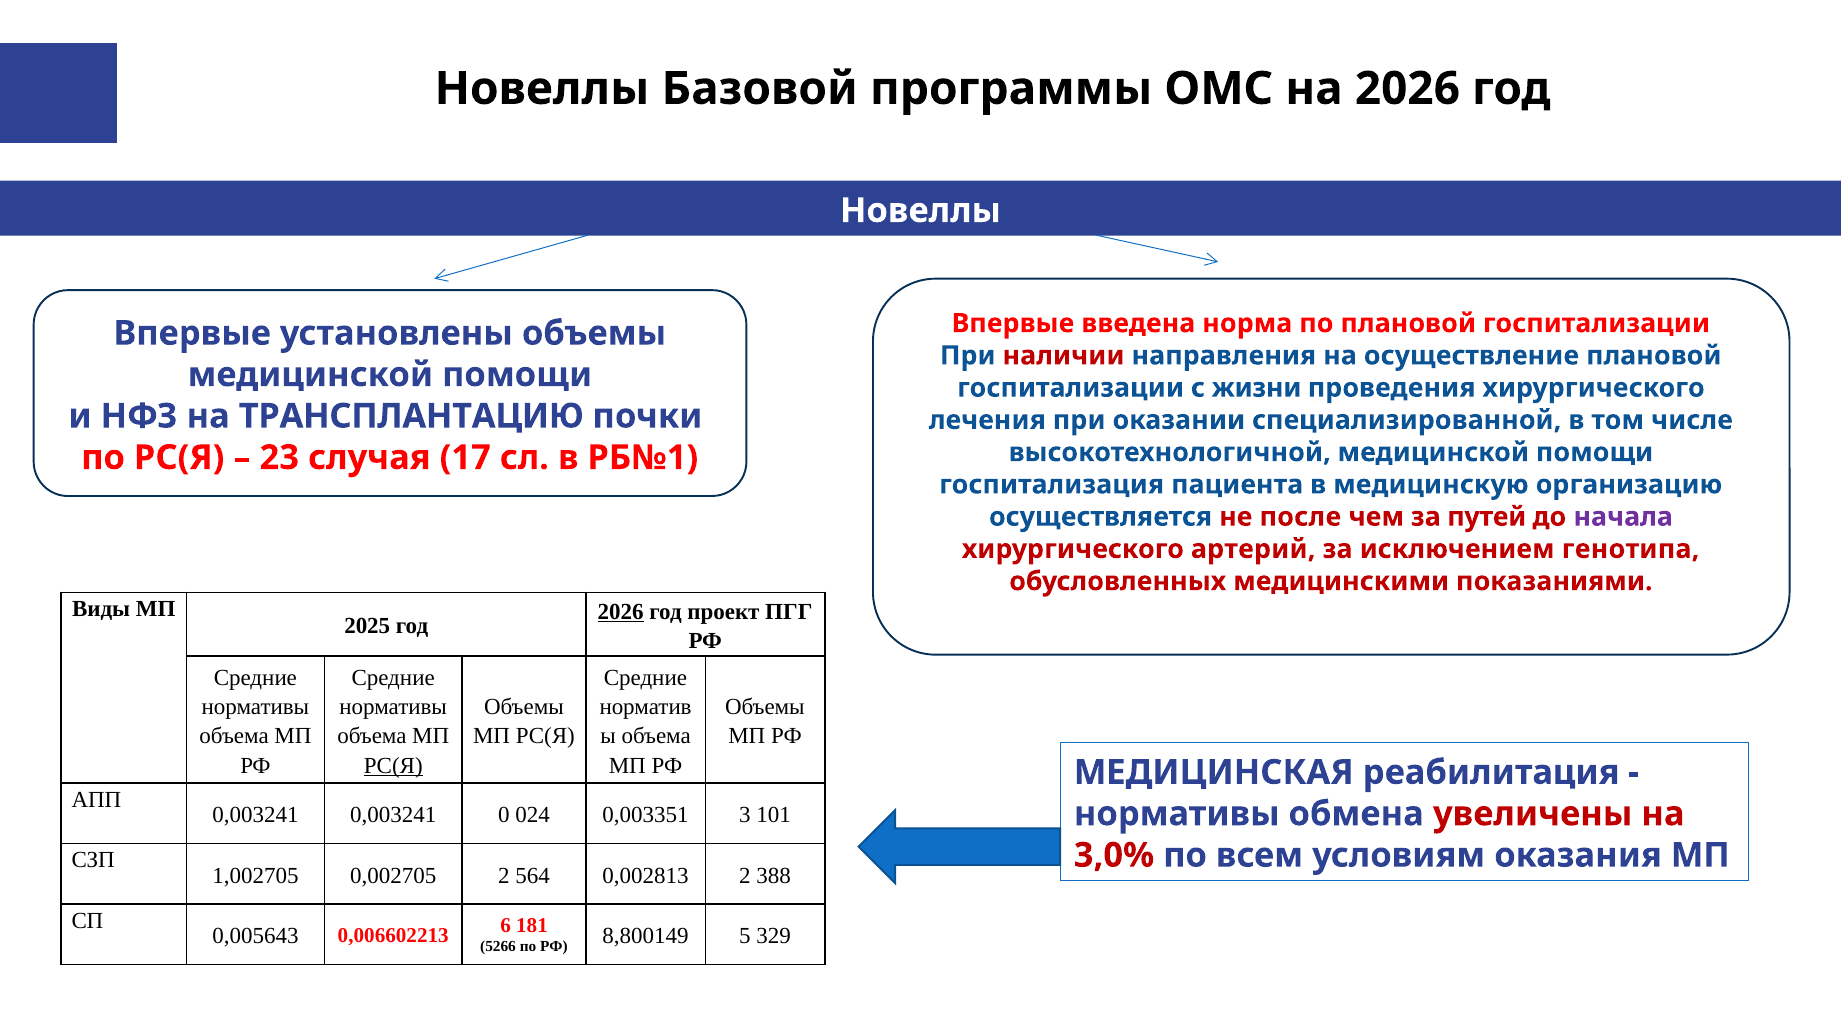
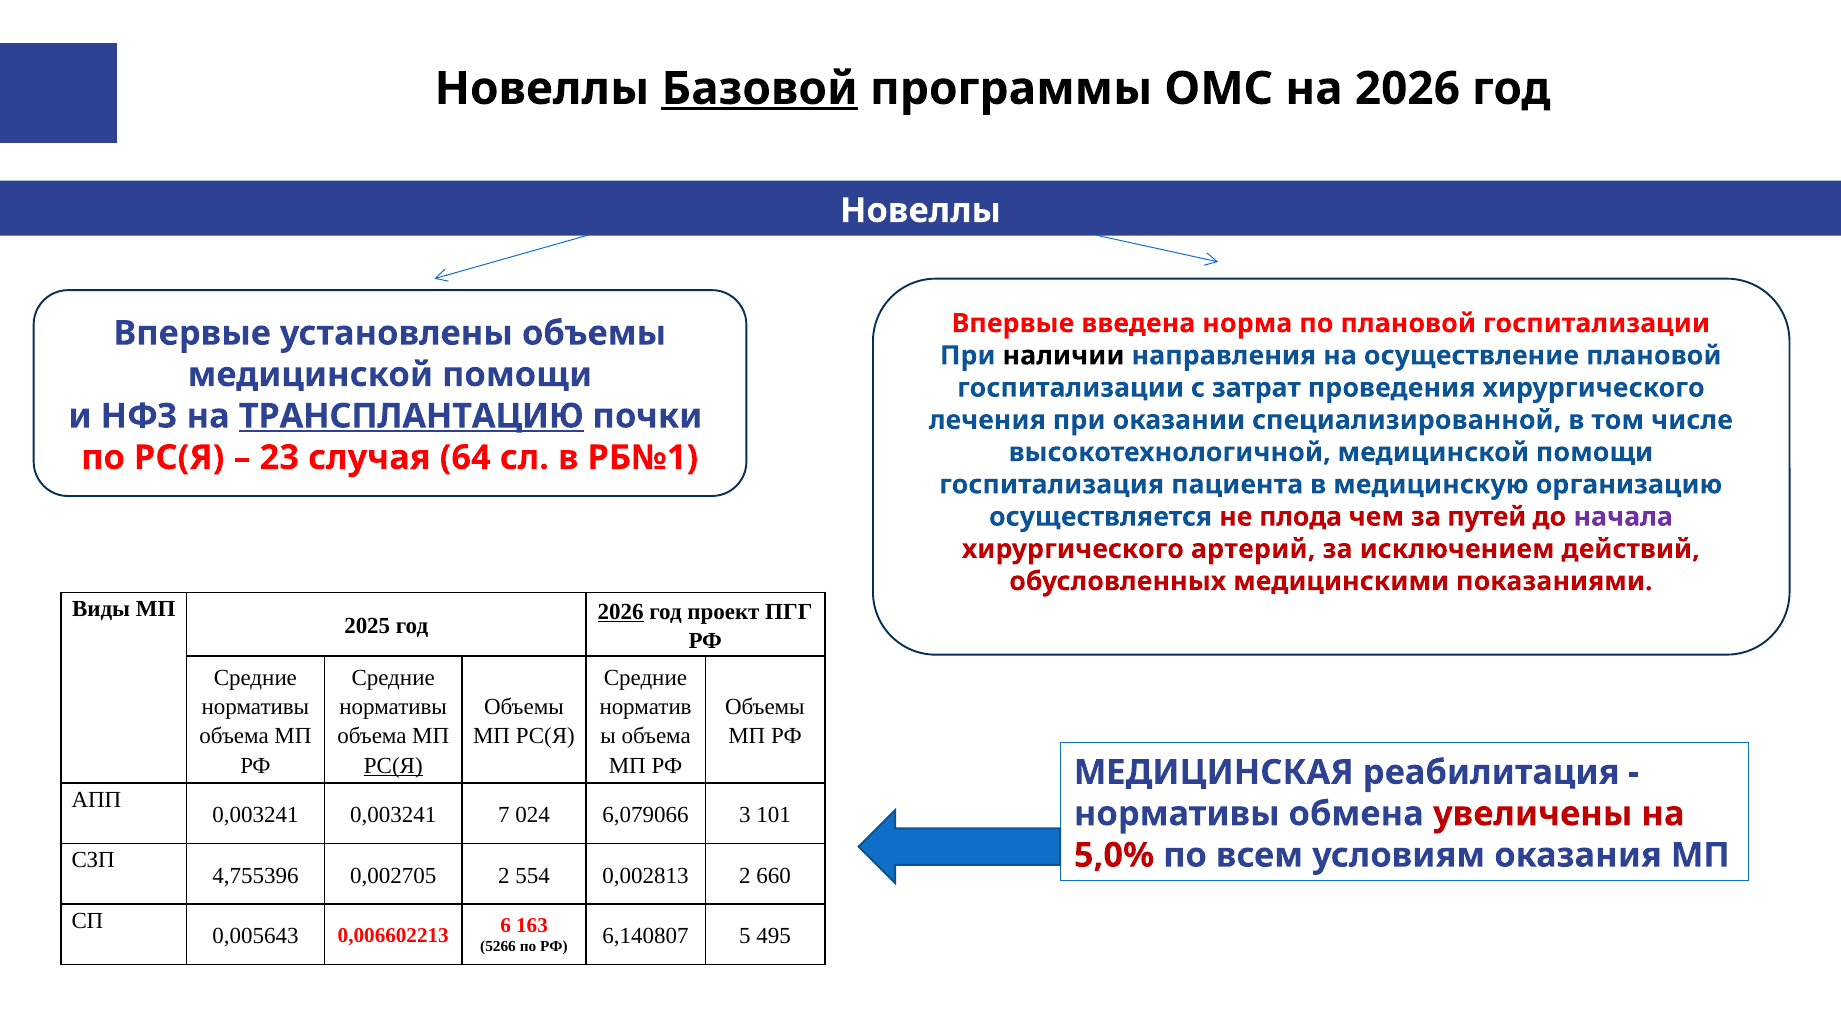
Базовой underline: none -> present
наличии colour: red -> black
жизни: жизни -> затрат
ТРАНСПЛАНТАЦИЮ underline: none -> present
17: 17 -> 64
после: после -> плода
генотипа: генотипа -> действий
0: 0 -> 7
0,003351: 0,003351 -> 6,079066
3,0%: 3,0% -> 5,0%
1,002705: 1,002705 -> 4,755396
564: 564 -> 554
388: 388 -> 660
181: 181 -> 163
8,800149: 8,800149 -> 6,140807
329: 329 -> 495
